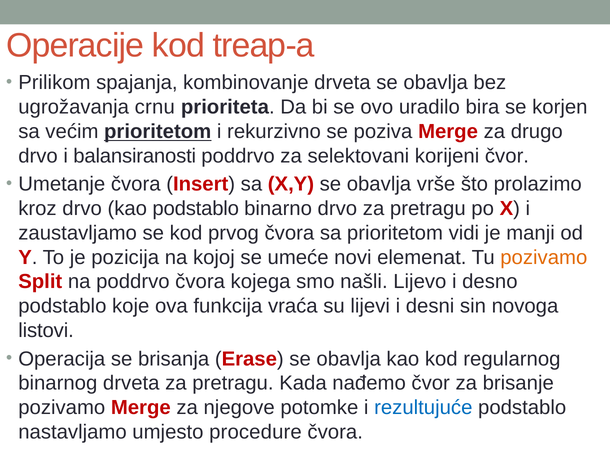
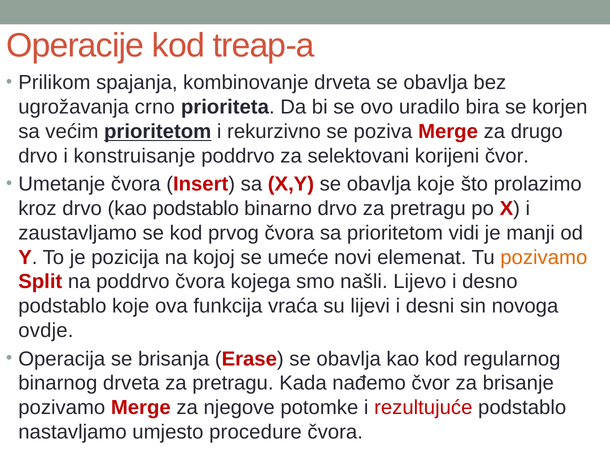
crnu: crnu -> crno
balansiranosti: balansiranosti -> konstruisanje
obavlja vrše: vrše -> koje
listovi: listovi -> ovdje
rezultujuće colour: blue -> red
